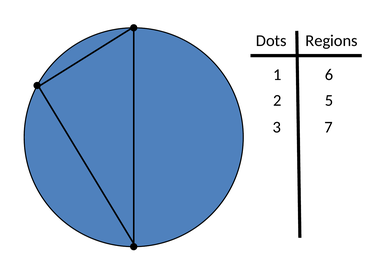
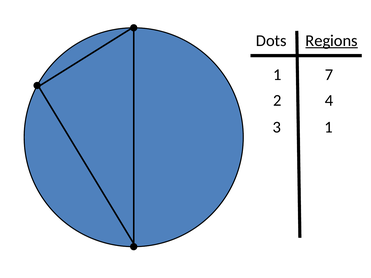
Regions underline: none -> present
6: 6 -> 7
5: 5 -> 4
3 7: 7 -> 1
